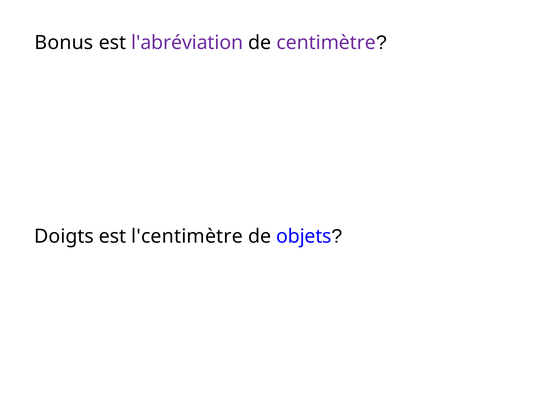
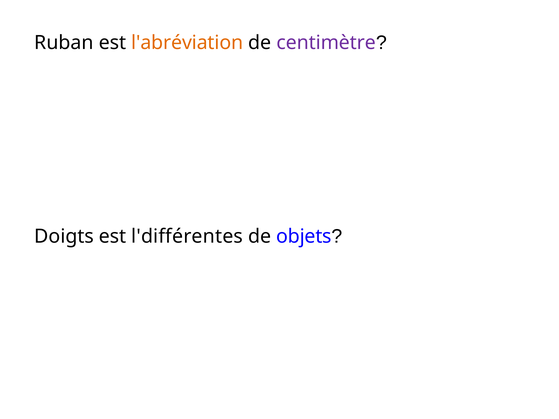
Bonus: Bonus -> Ruban
l'abréviation colour: purple -> orange
l'centimètre: l'centimètre -> l'différentes
